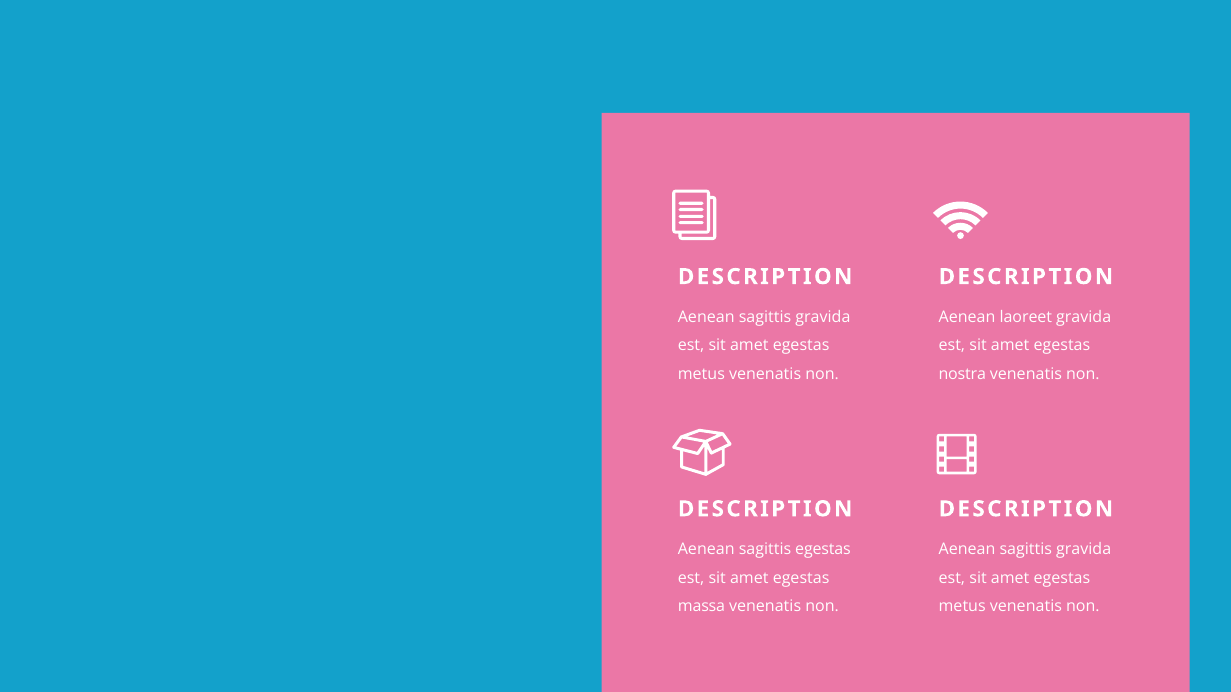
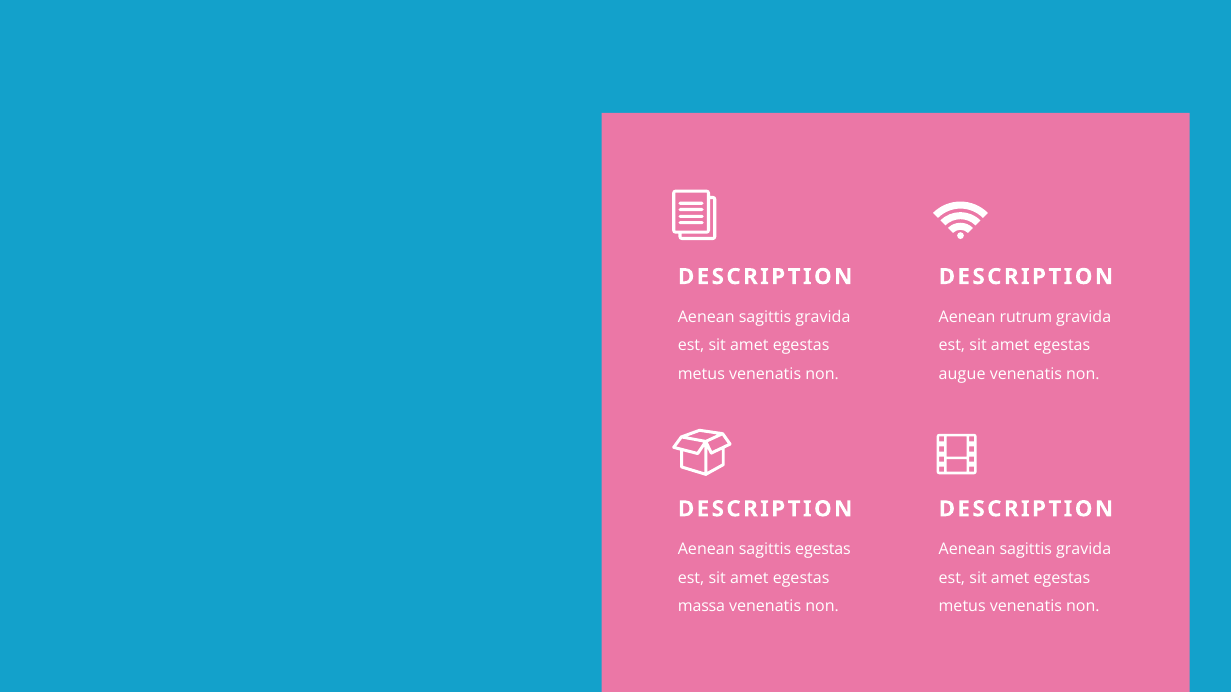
laoreet: laoreet -> rutrum
nostra: nostra -> augue
